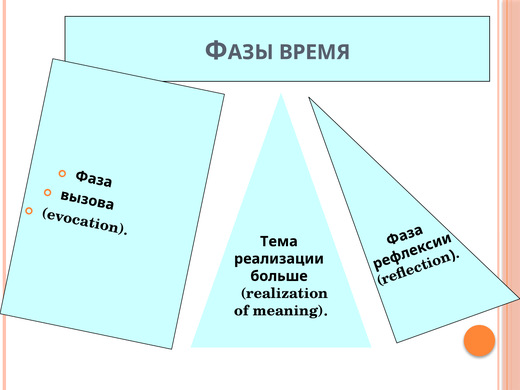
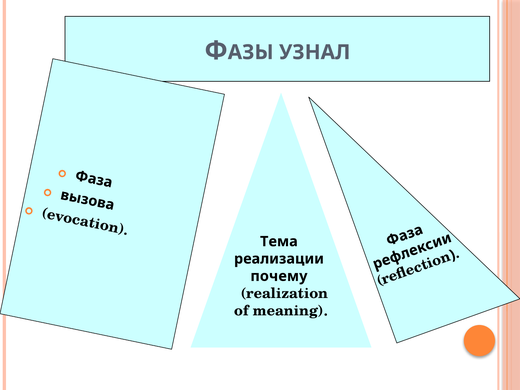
ВРЕМЯ: ВРЕМЯ -> УЗНАЛ
больше: больше -> почему
